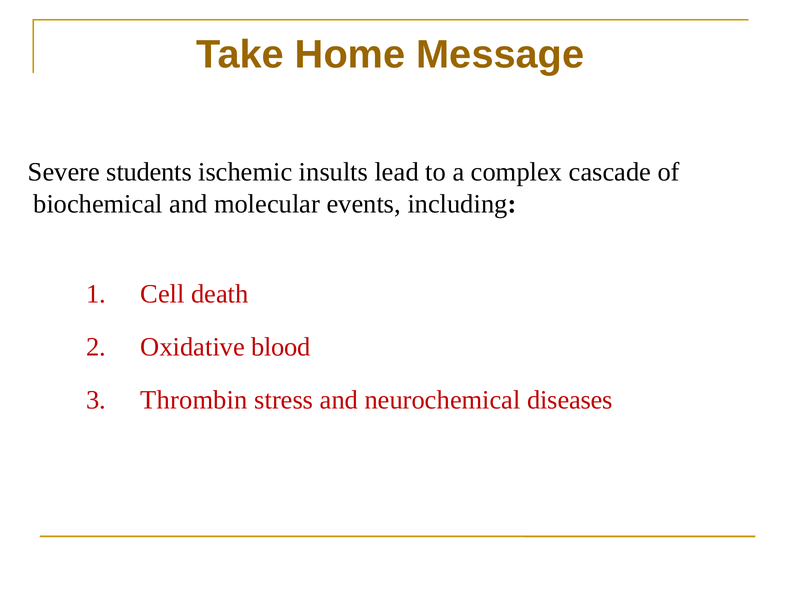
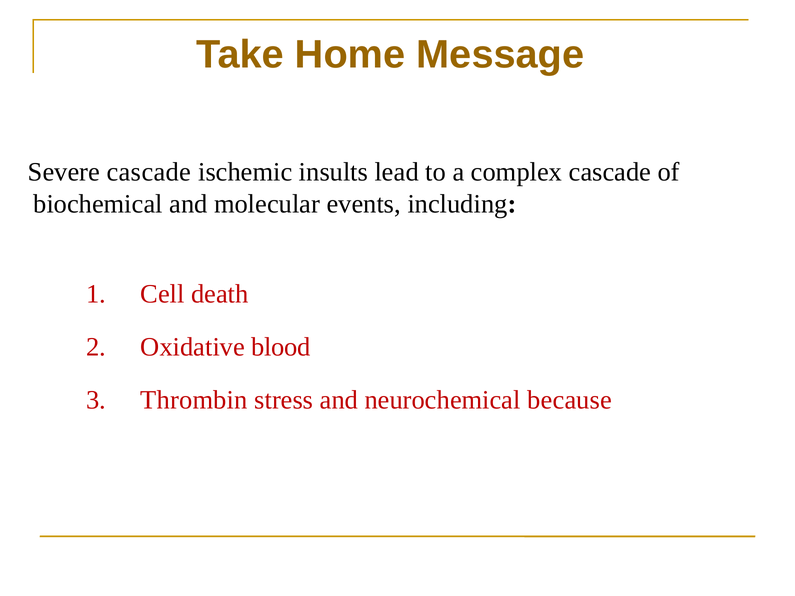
Severe students: students -> cascade
diseases: diseases -> because
